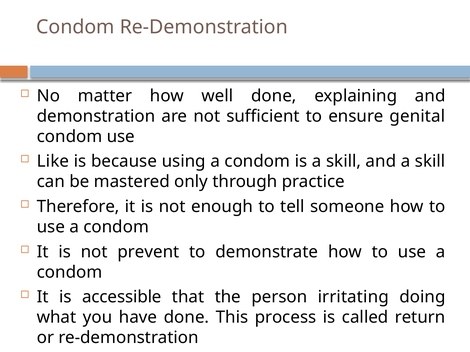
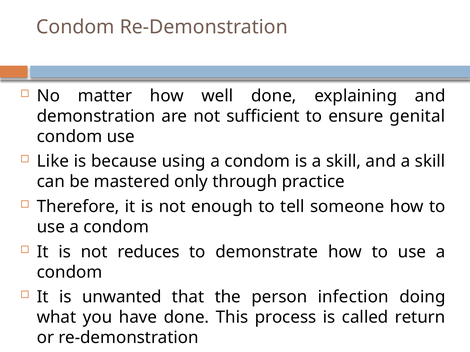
prevent: prevent -> reduces
accessible: accessible -> unwanted
irritating: irritating -> infection
